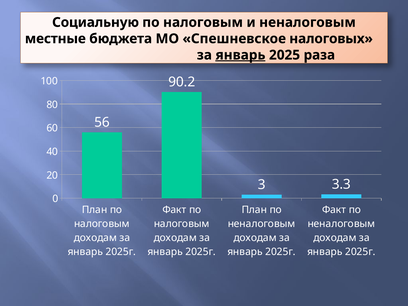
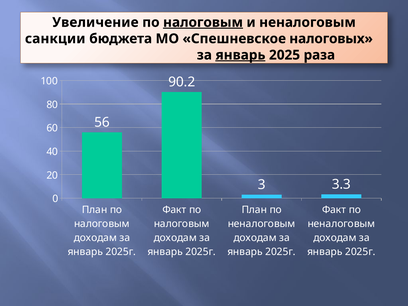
Социальную: Социальную -> Увеличение
налоговым at (203, 22) underline: none -> present
местные: местные -> санкции
